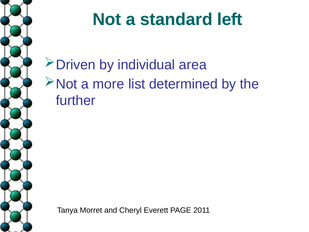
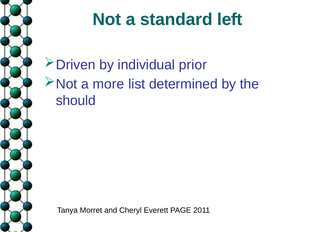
area: area -> prior
further: further -> should
